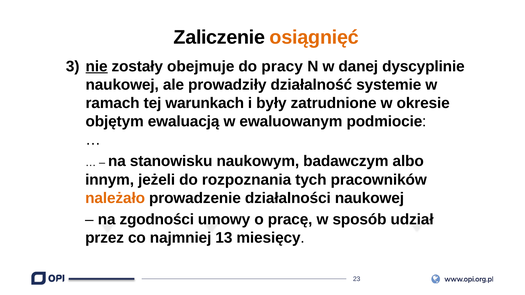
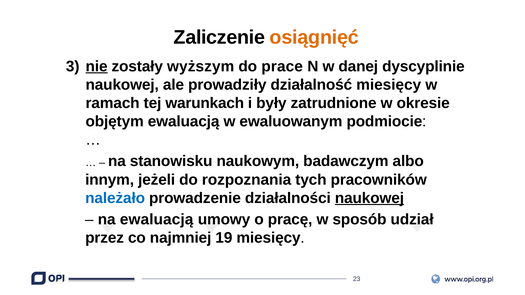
obejmuje: obejmuje -> wyższym
pracy: pracy -> prace
systemie at (389, 85): systemie -> miesięcy
należało colour: orange -> blue
naukowej at (369, 198) underline: none -> present
na zgodności: zgodności -> ewaluacją
13: 13 -> 19
